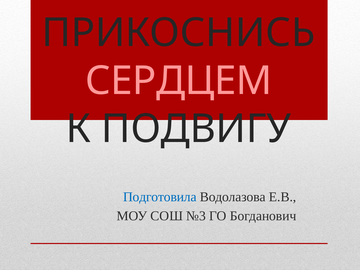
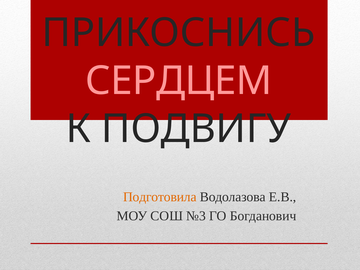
Подготовила colour: blue -> orange
